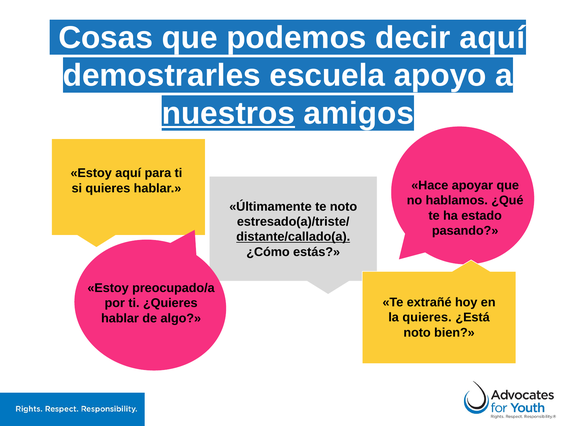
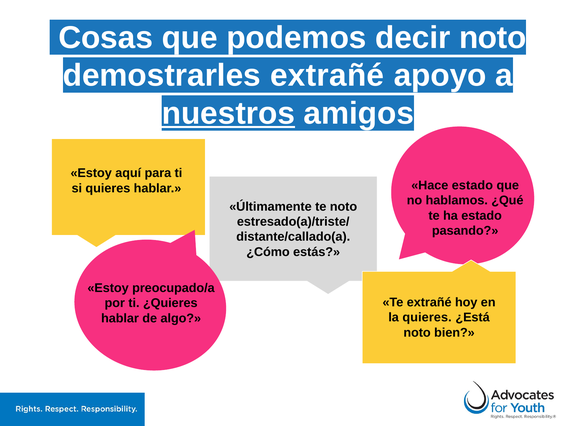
decir aquí: aquí -> noto
demostrarles escuela: escuela -> extrañé
Hace apoyar: apoyar -> estado
distante/callado(a underline: present -> none
